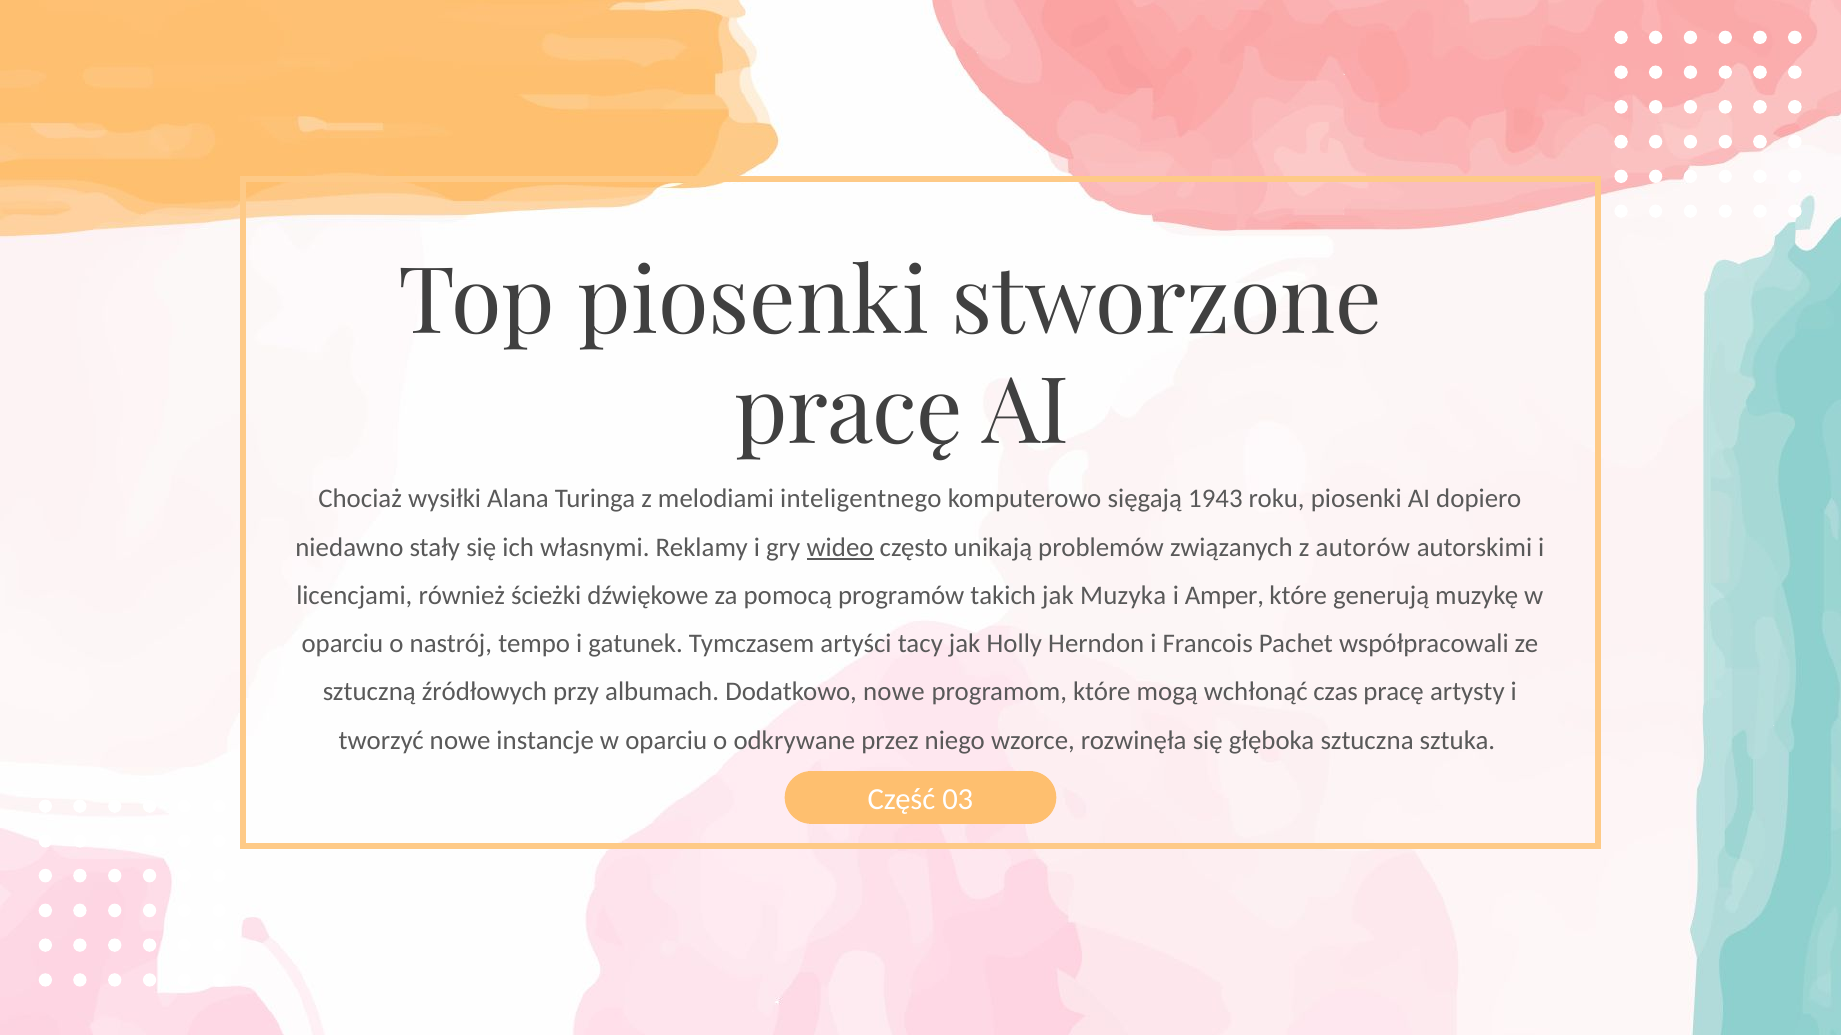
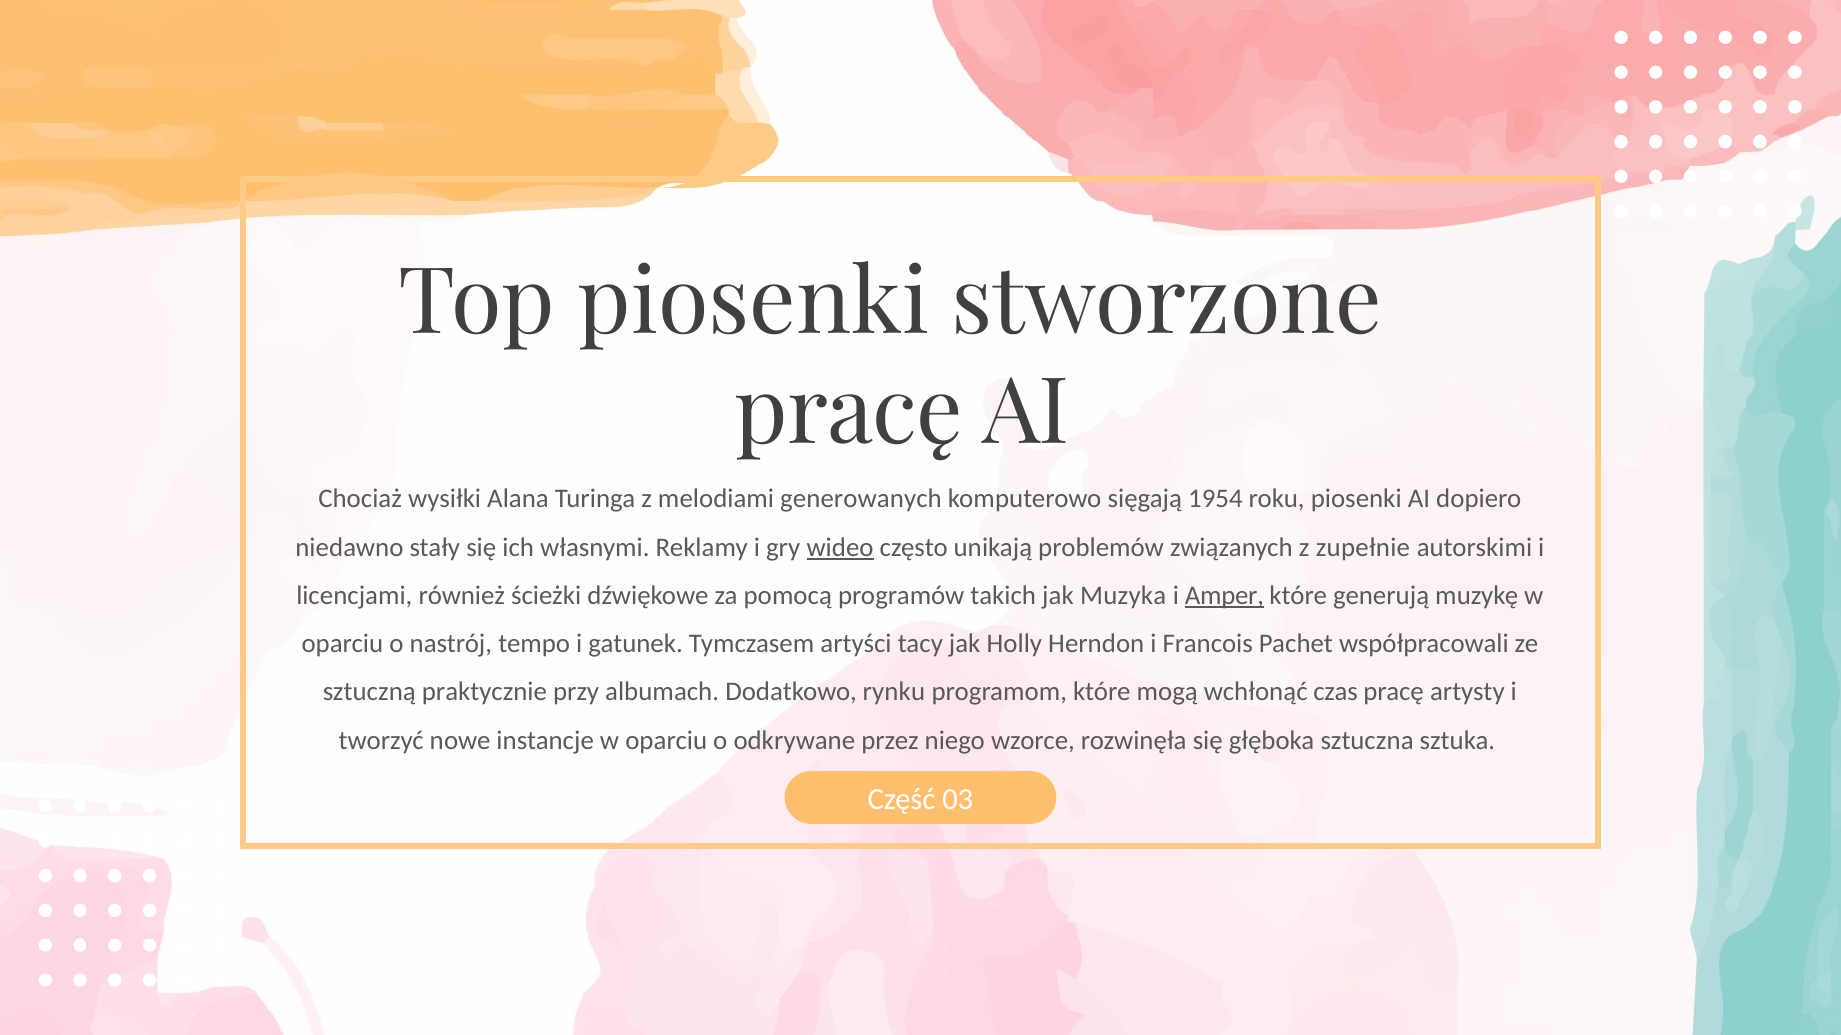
inteligentnego: inteligentnego -> generowanych
1943: 1943 -> 1954
autorów: autorów -> zupełnie
Amper underline: none -> present
źródłowych: źródłowych -> praktycznie
Dodatkowo nowe: nowe -> rynku
